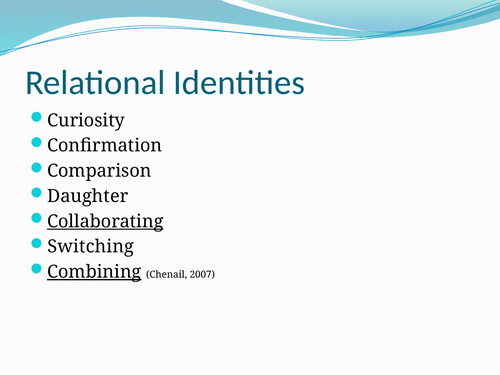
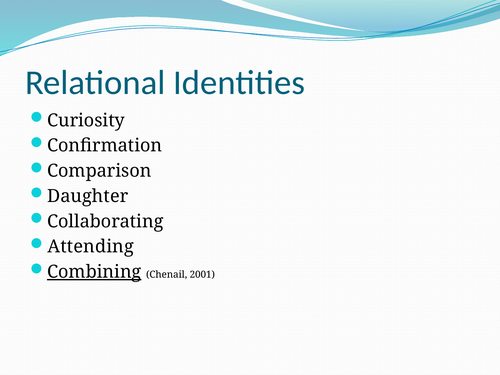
Collaborating underline: present -> none
Switching: Switching -> Attending
2007: 2007 -> 2001
